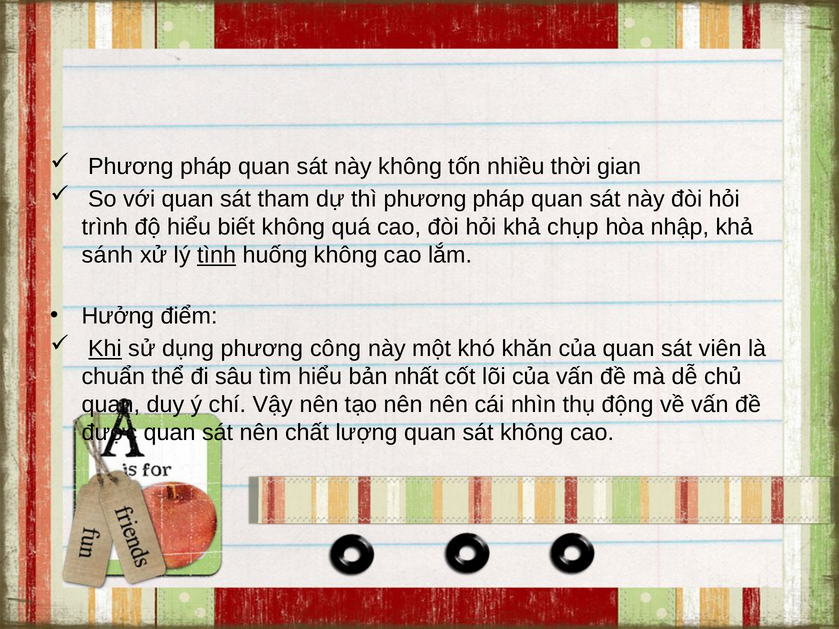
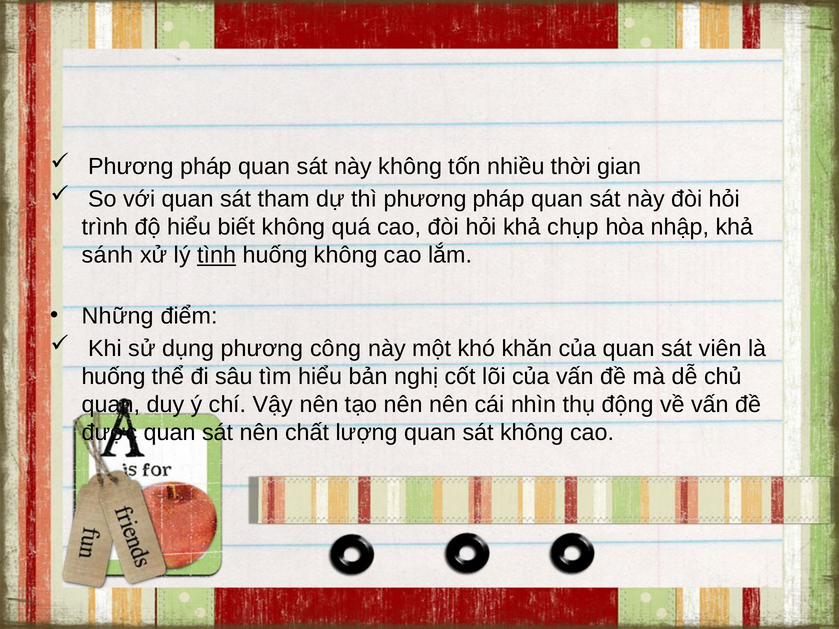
Hưởng: Hưởng -> Những
Khi underline: present -> none
chuẩn at (114, 377): chuẩn -> huống
nhất: nhất -> nghị
